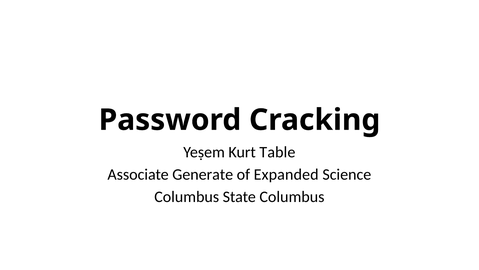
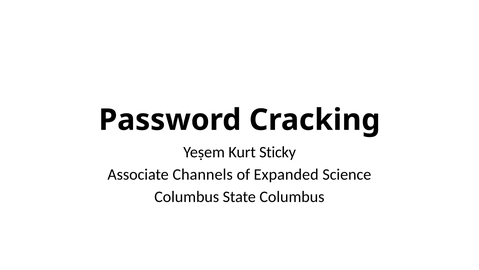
Table: Table -> Sticky
Generate: Generate -> Channels
